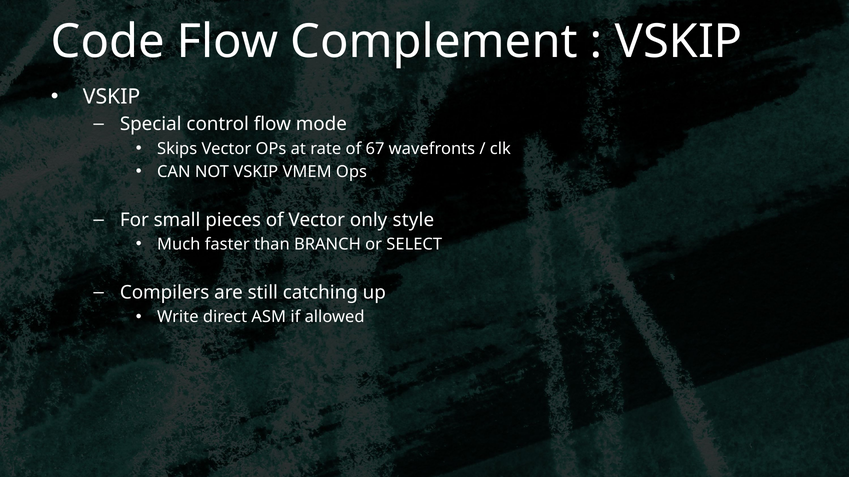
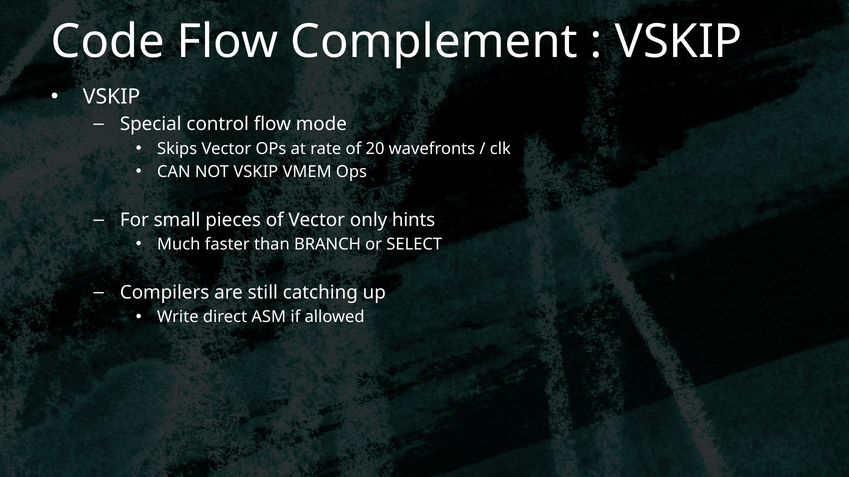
67: 67 -> 20
style: style -> hints
